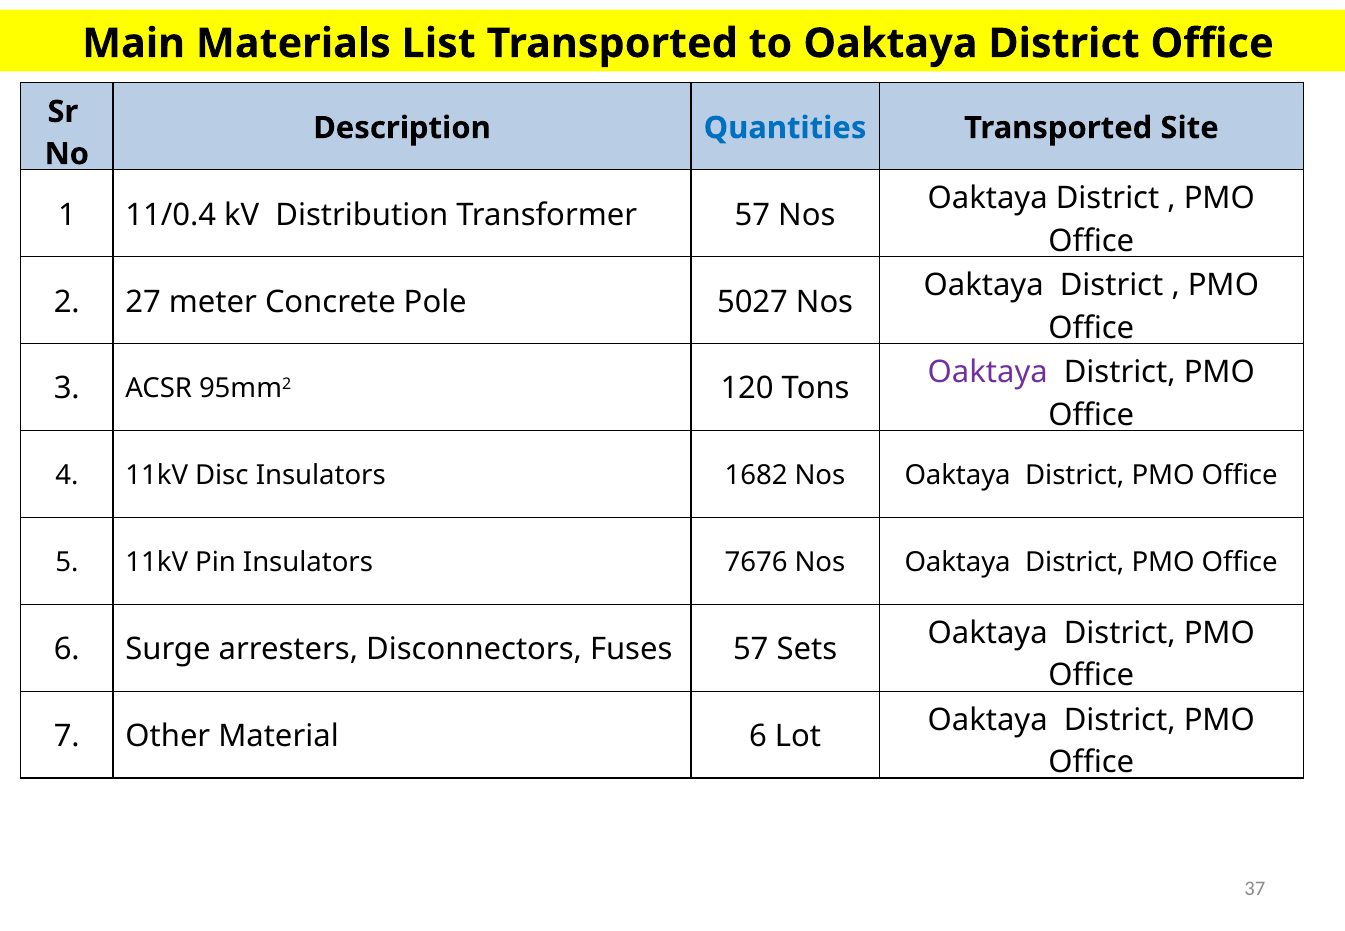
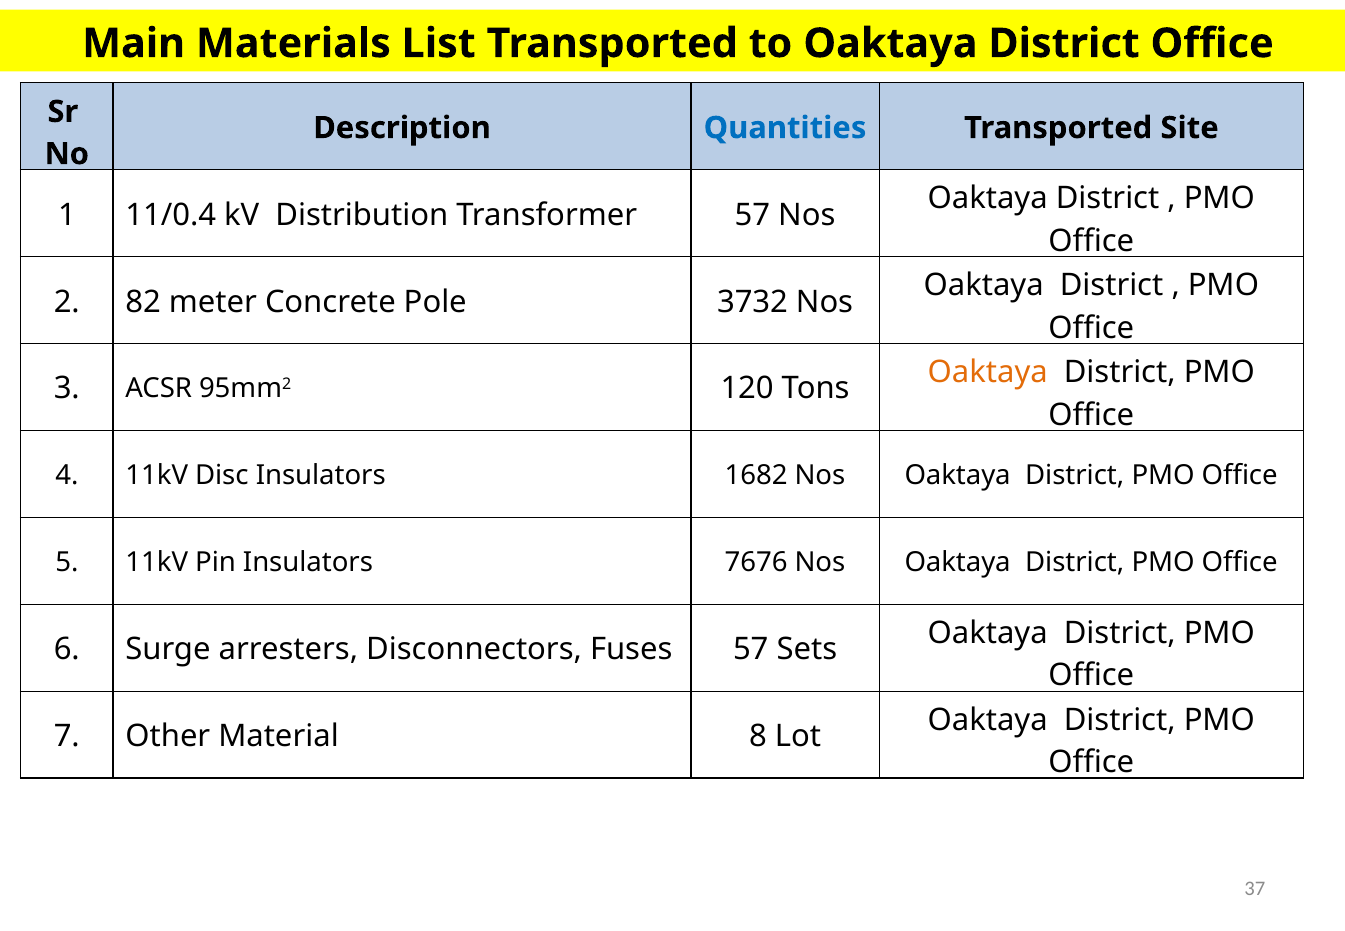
27: 27 -> 82
5027: 5027 -> 3732
Oaktaya at (988, 373) colour: purple -> orange
Material 6: 6 -> 8
